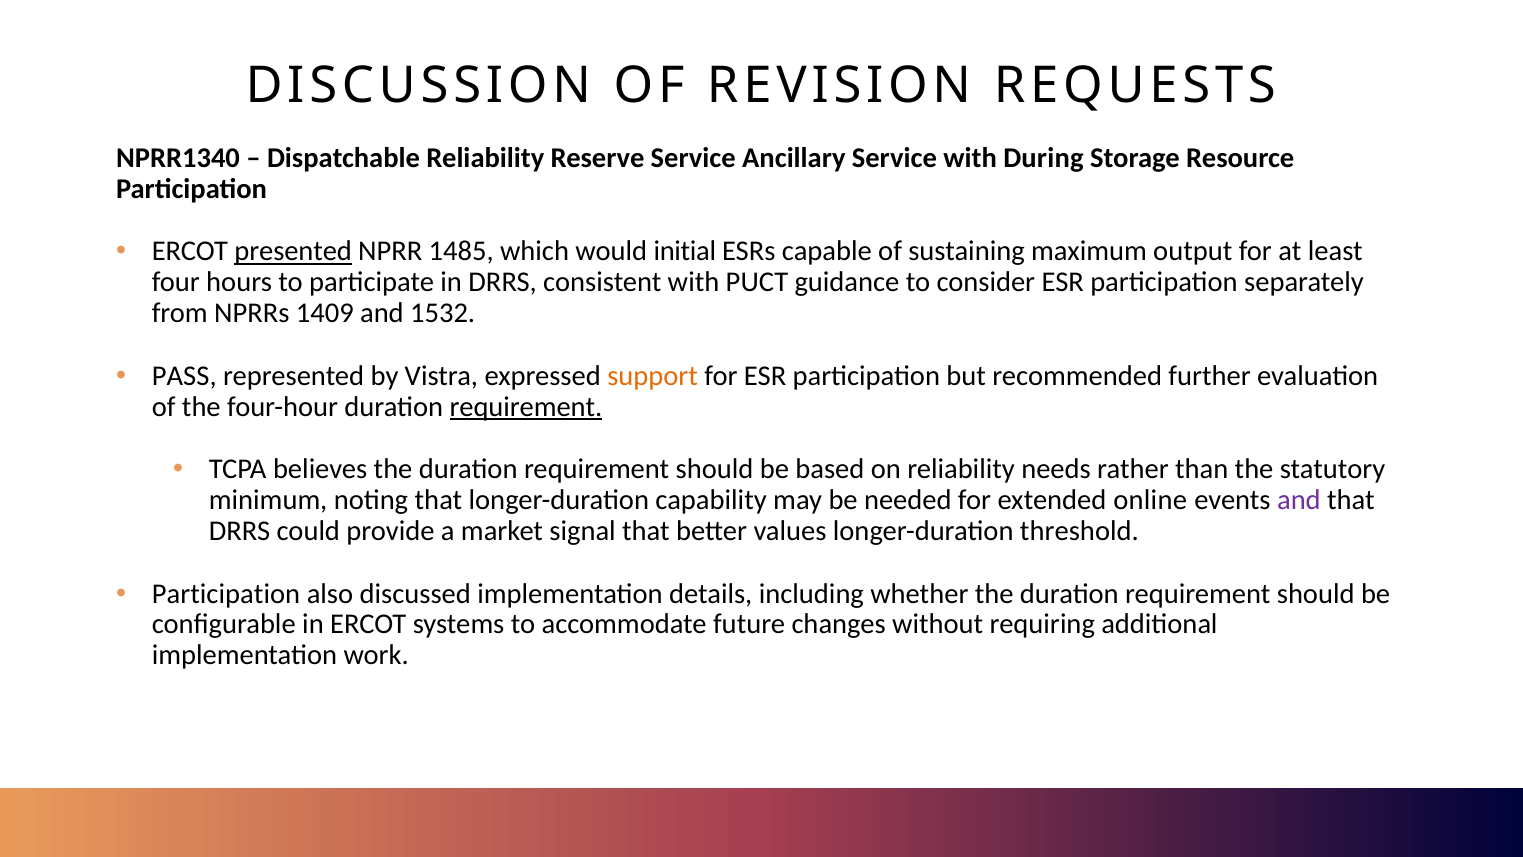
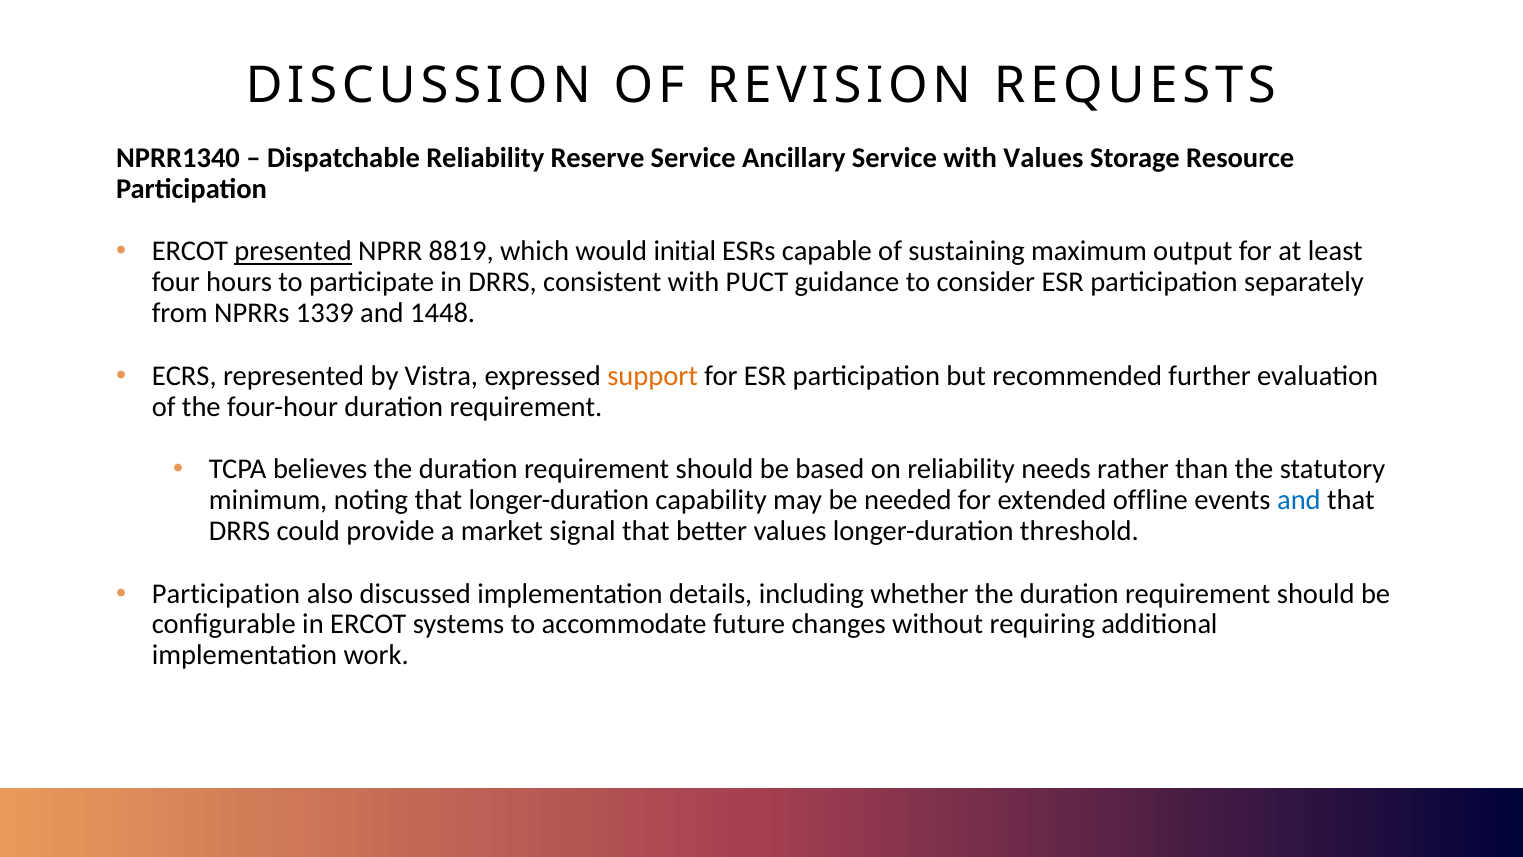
with During: During -> Values
1485: 1485 -> 8819
1409: 1409 -> 1339
1532: 1532 -> 1448
PASS: PASS -> ECRS
requirement at (526, 407) underline: present -> none
online: online -> offline
and at (1299, 500) colour: purple -> blue
